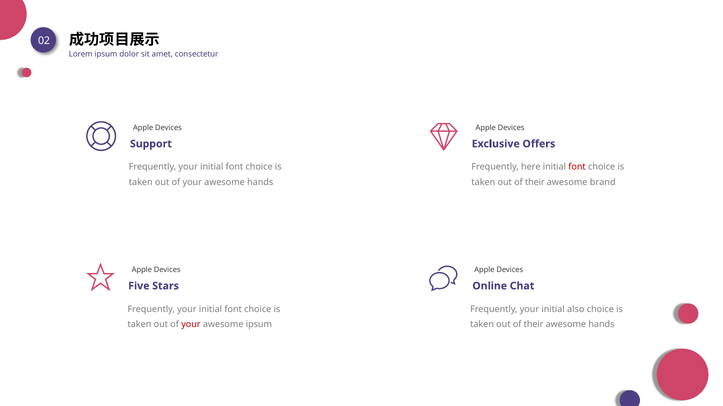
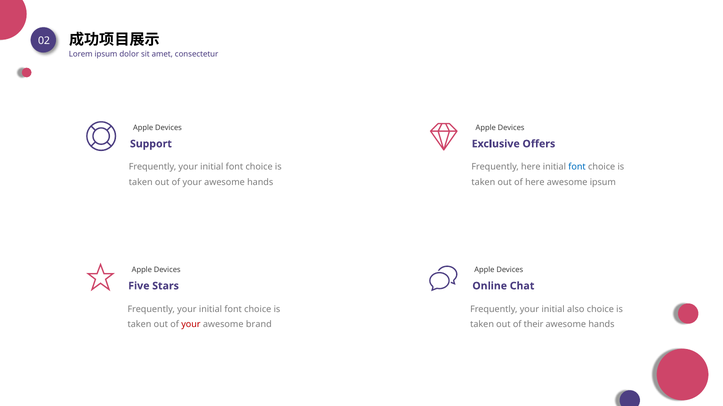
font at (577, 167) colour: red -> blue
their at (535, 183): their -> here
awesome brand: brand -> ipsum
awesome ipsum: ipsum -> brand
